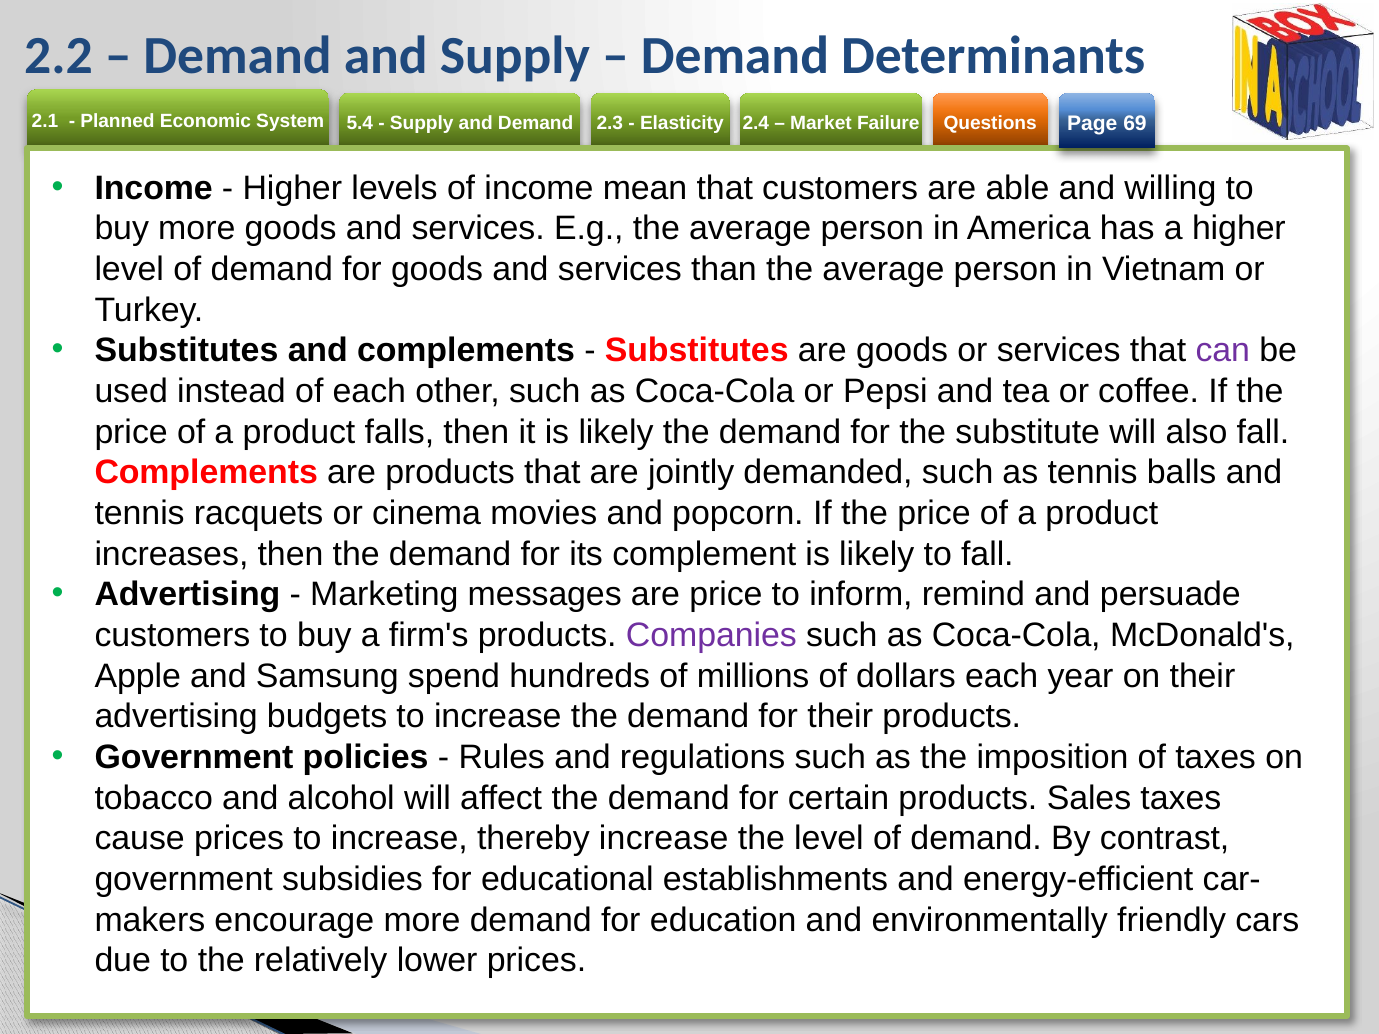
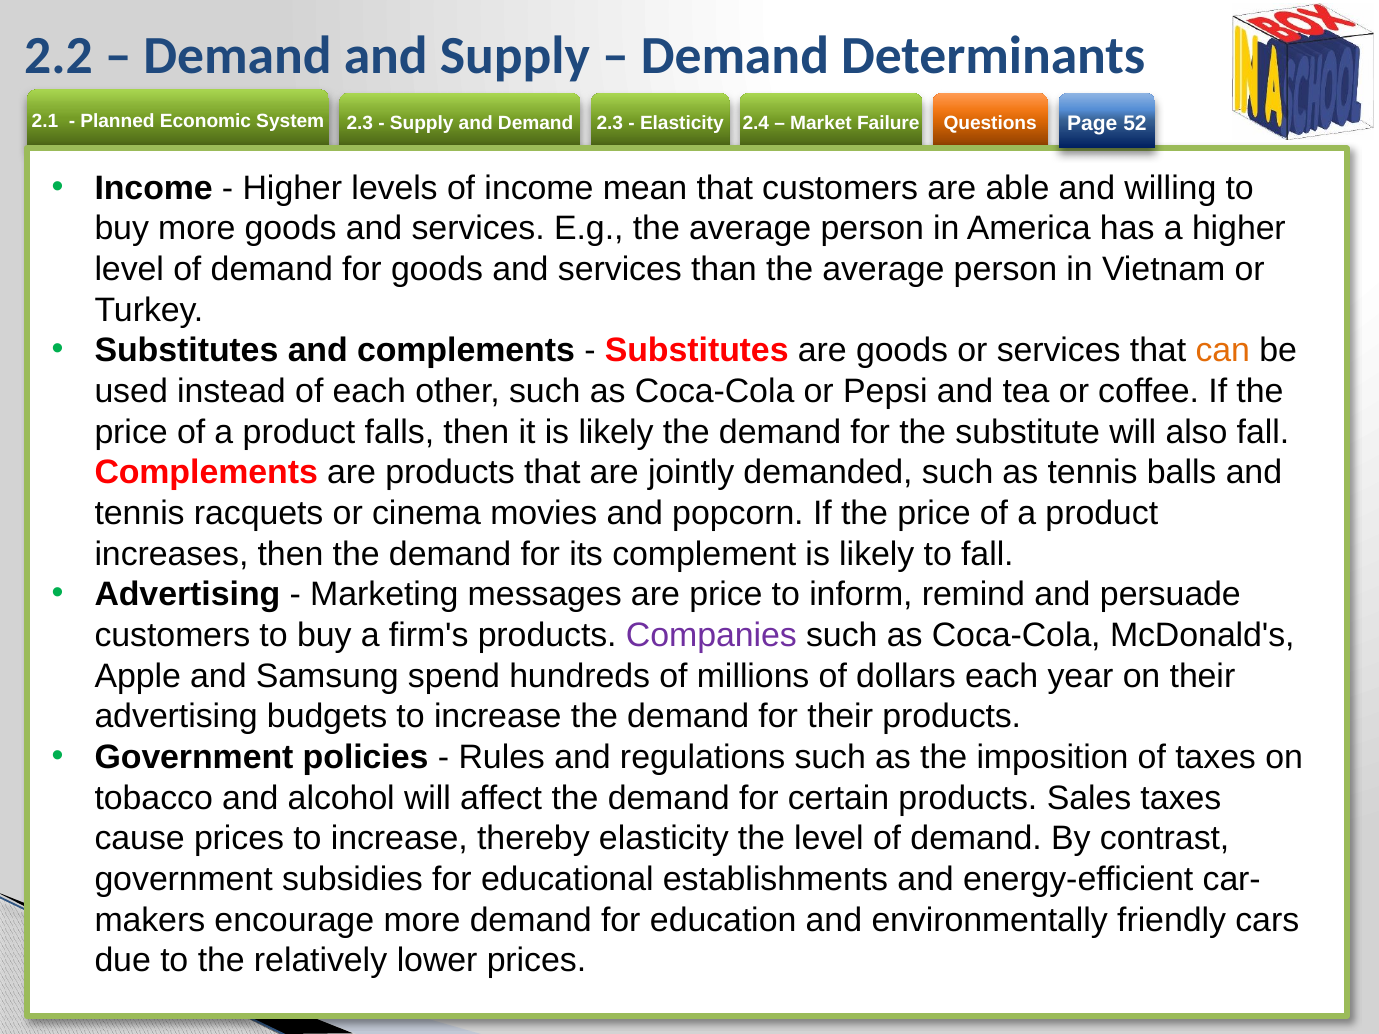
5.4 at (360, 123): 5.4 -> 2.3
69: 69 -> 52
can colour: purple -> orange
thereby increase: increase -> elasticity
